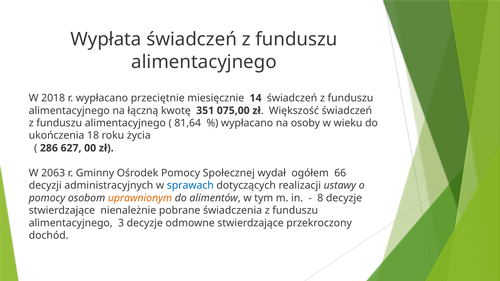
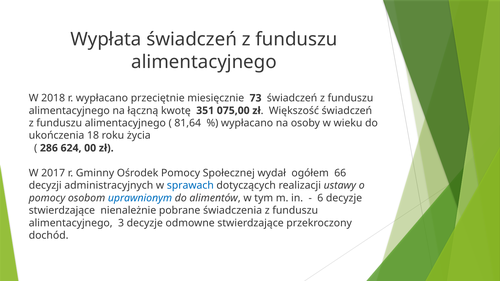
14: 14 -> 73
627: 627 -> 624
2063: 2063 -> 2017
uprawnionym colour: orange -> blue
8: 8 -> 6
